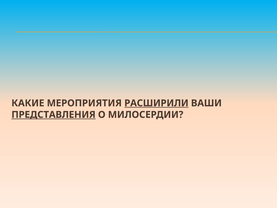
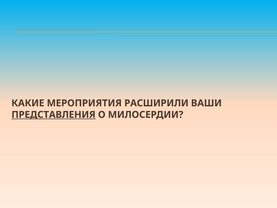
РАСШИРИЛИ underline: present -> none
